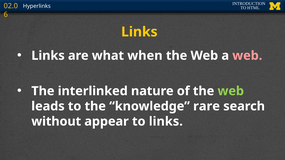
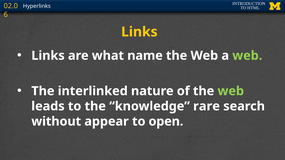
when: when -> name
web at (247, 56) colour: pink -> light green
to links: links -> open
